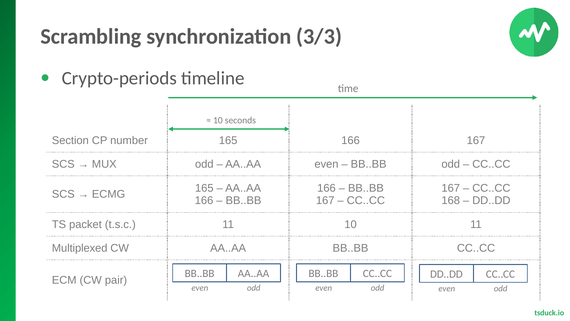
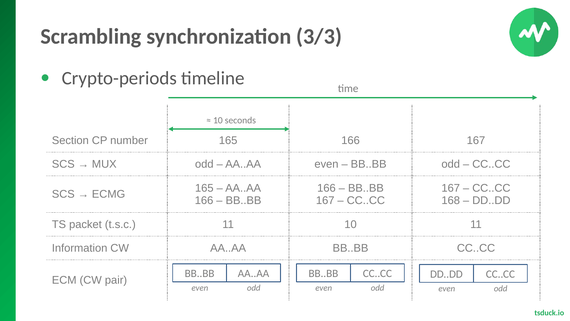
Multiplexed: Multiplexed -> Information
